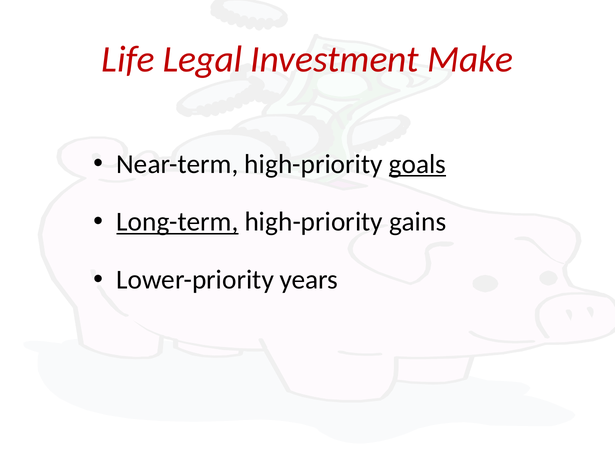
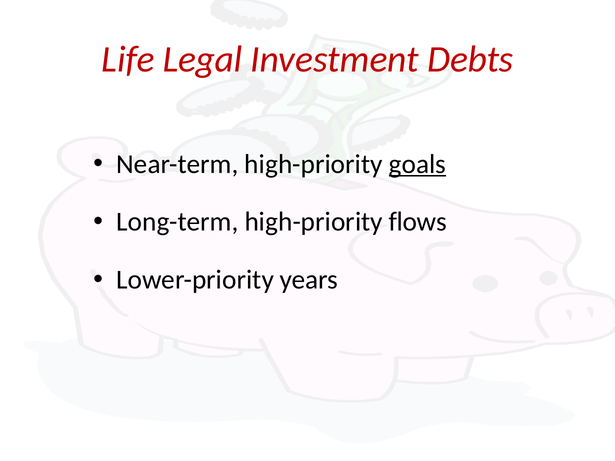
Make: Make -> Debts
Long-term underline: present -> none
gains: gains -> flows
